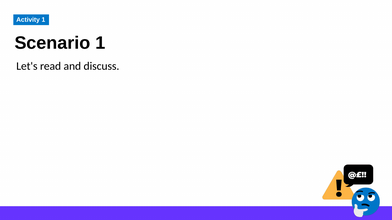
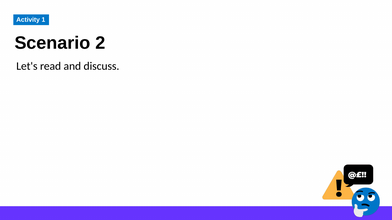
Scenario 1: 1 -> 2
